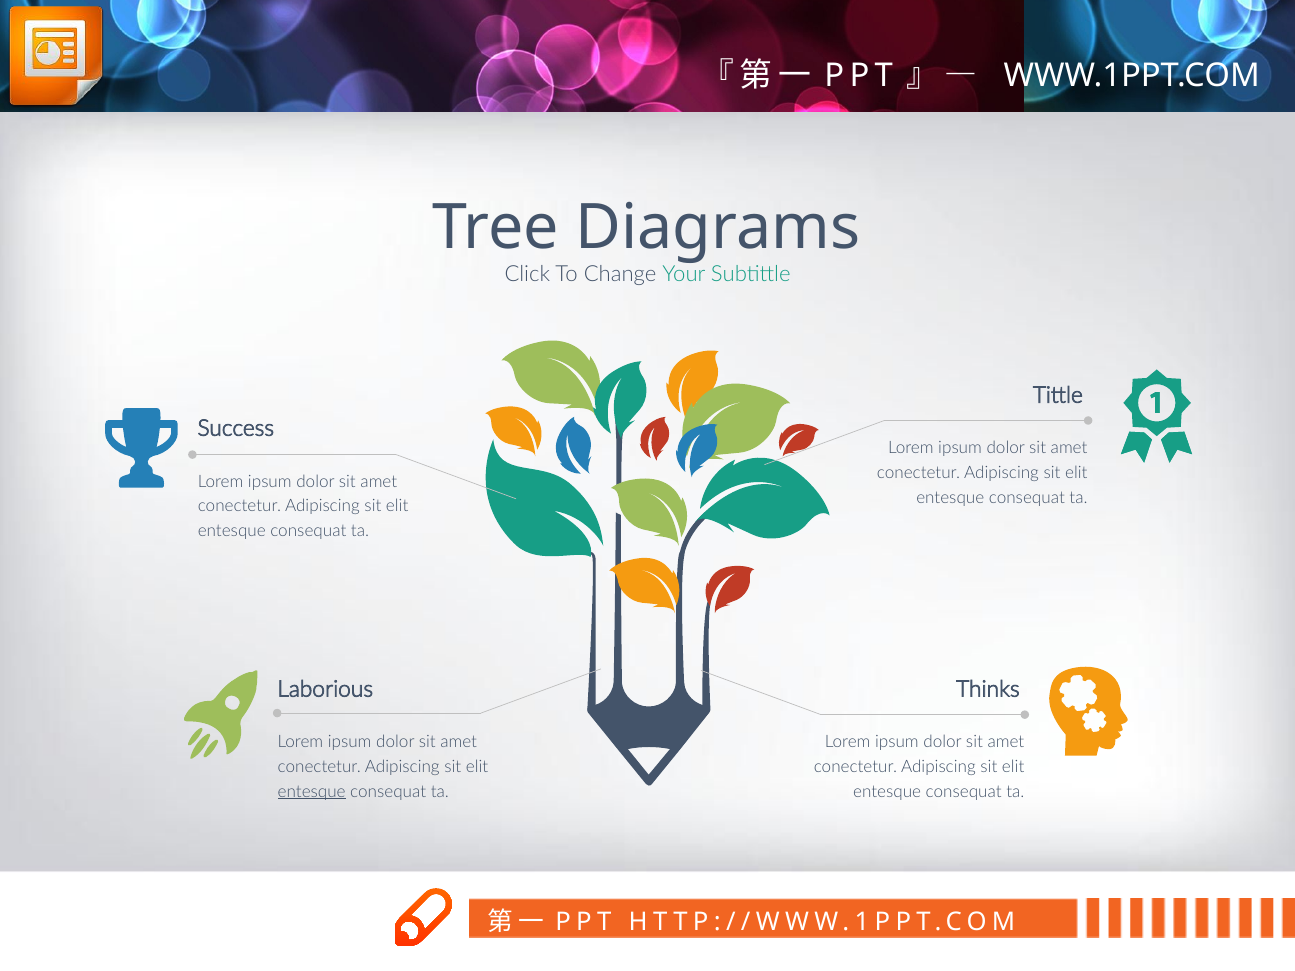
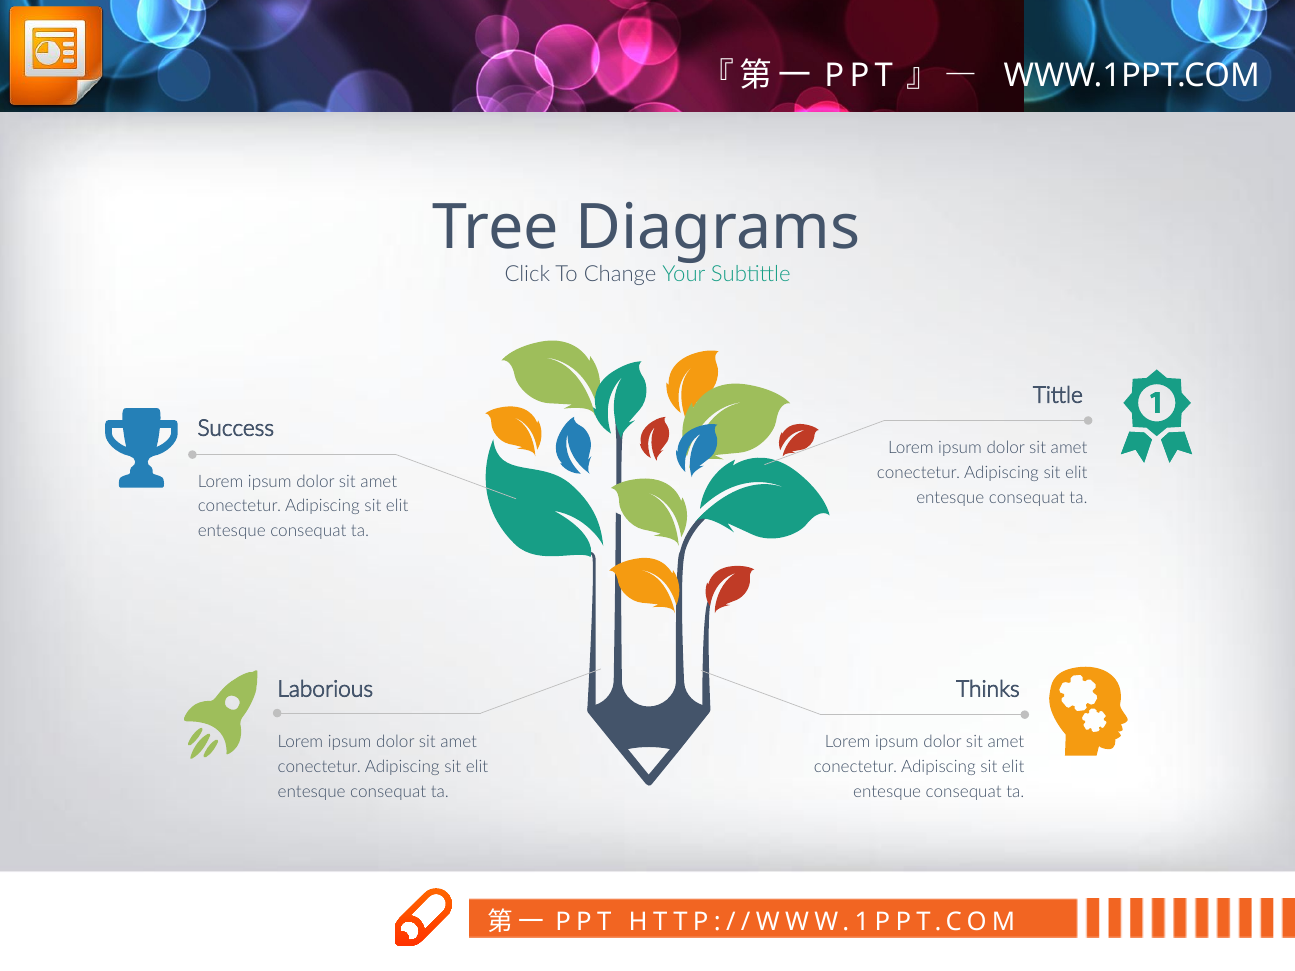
entesque at (312, 792) underline: present -> none
